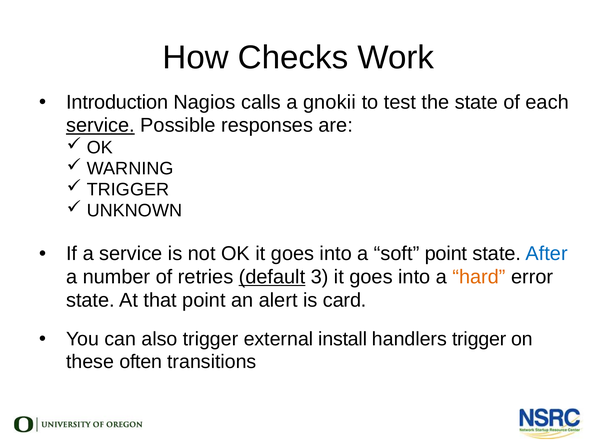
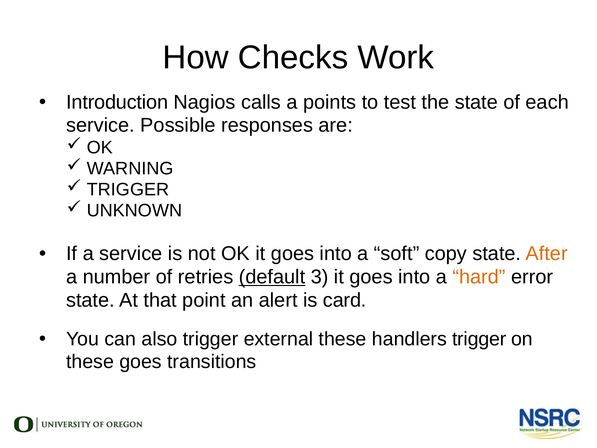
gnokii: gnokii -> points
service at (100, 125) underline: present -> none
soft point: point -> copy
After colour: blue -> orange
external install: install -> these
these often: often -> goes
